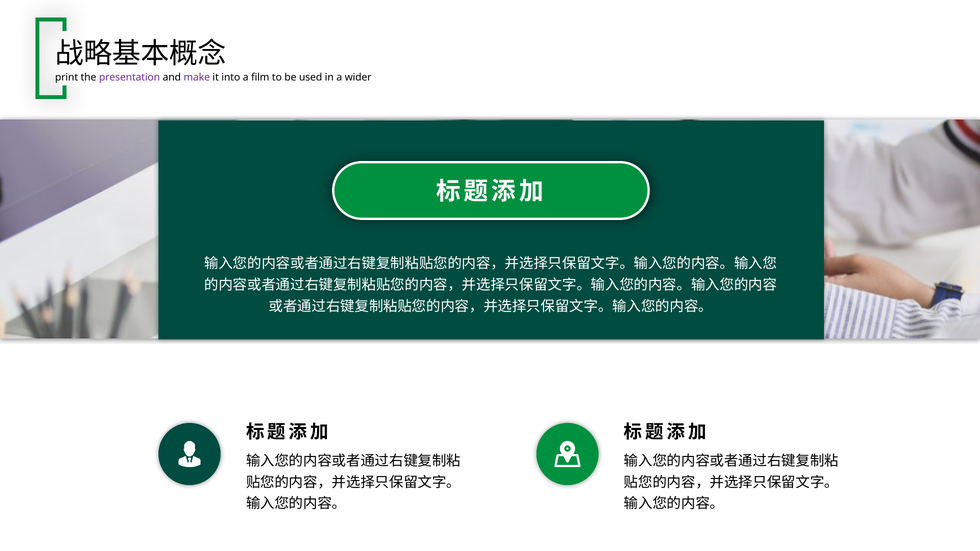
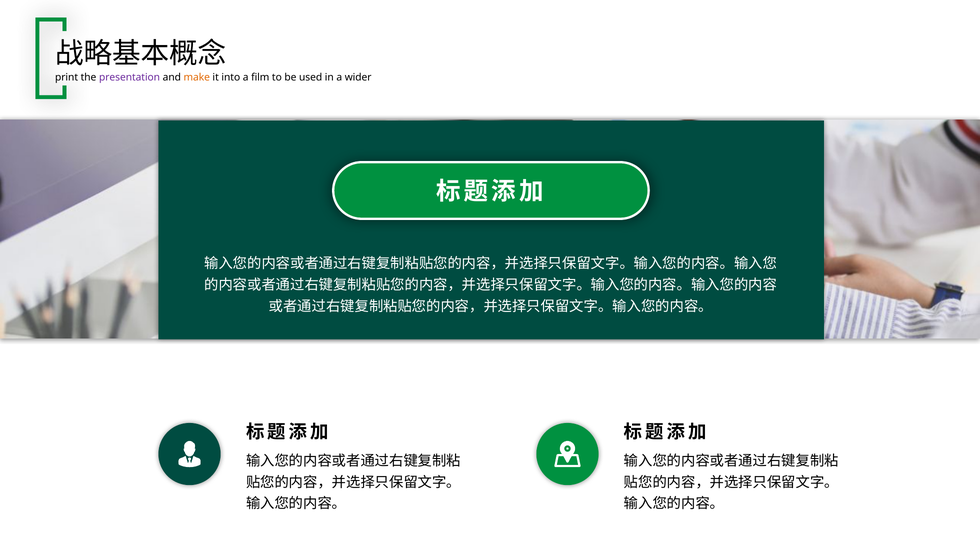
make colour: purple -> orange
